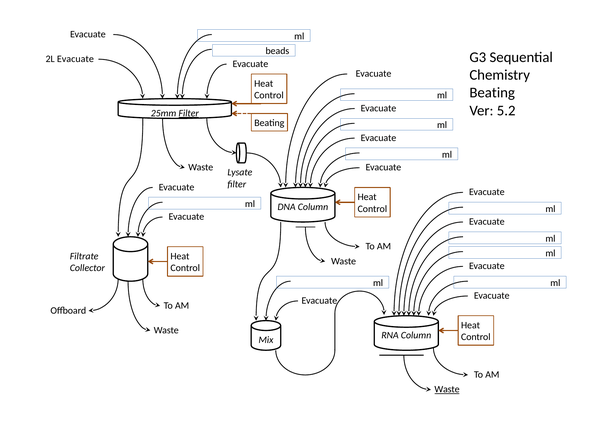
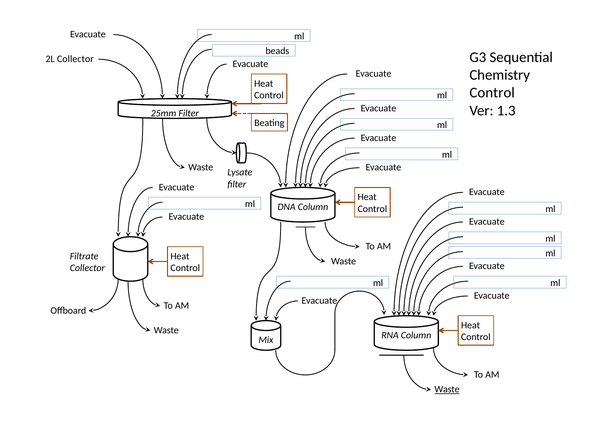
2L Evacuate: Evacuate -> Collector
Beating at (492, 93): Beating -> Control
5.2: 5.2 -> 1.3
Filter at (189, 113) underline: present -> none
